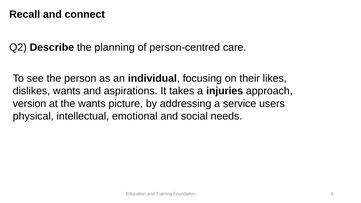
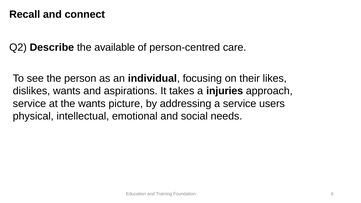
planning: planning -> available
version at (29, 104): version -> service
